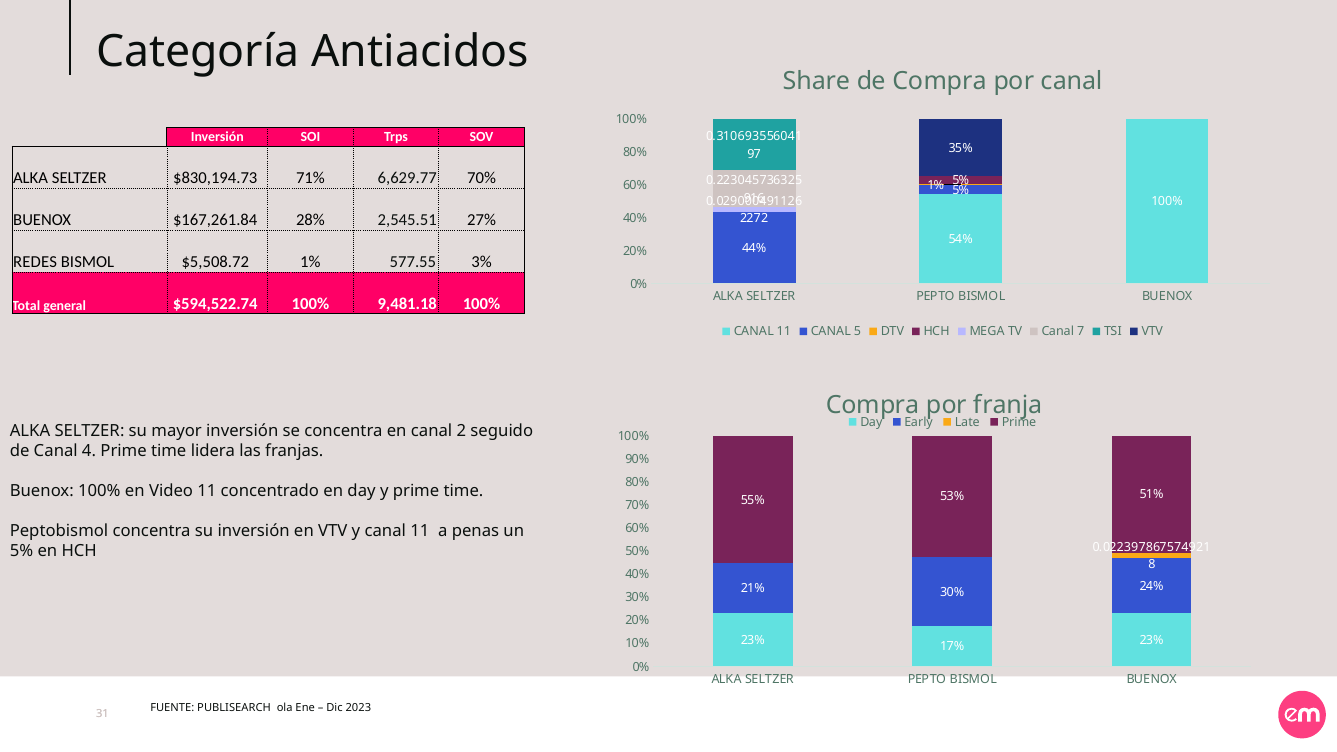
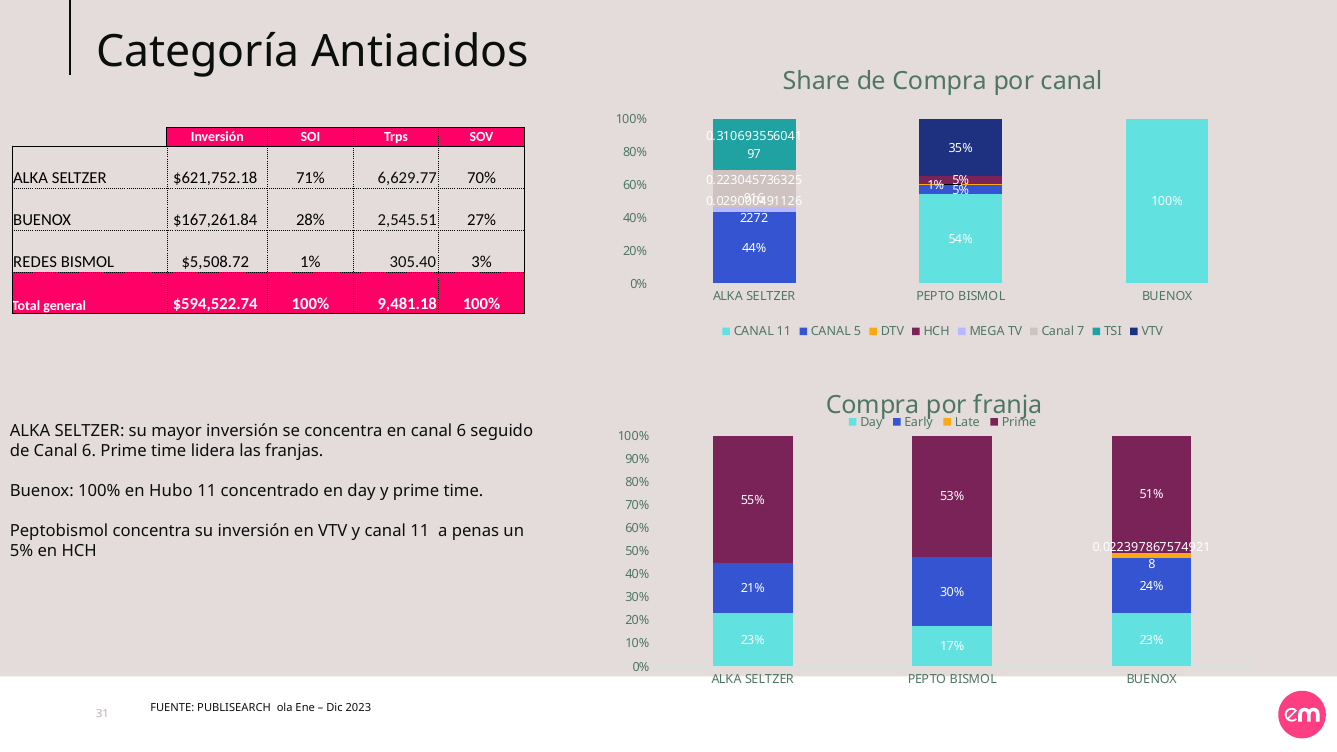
$830,194.73: $830,194.73 -> $621,752.18
577.55: 577.55 -> 305.40
en canal 2: 2 -> 6
de Canal 4: 4 -> 6
Video: Video -> Hubo
